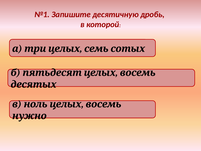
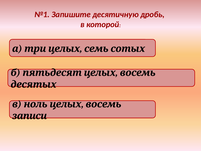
нужно: нужно -> записи
